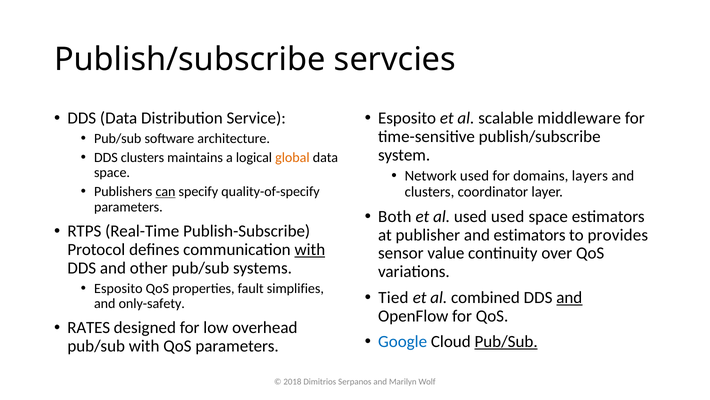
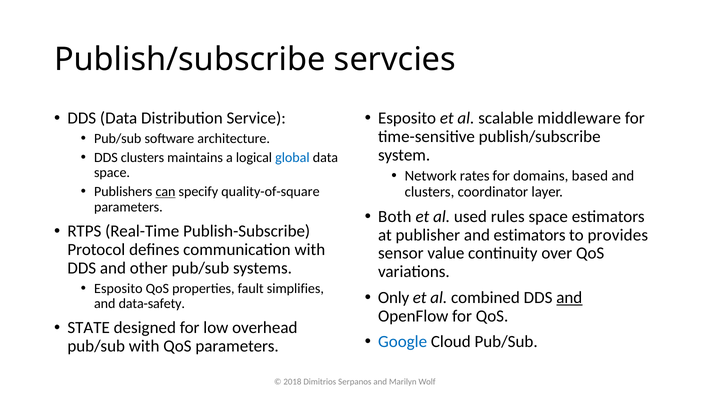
global colour: orange -> blue
Network used: used -> rates
layers: layers -> based
quality-of-specify: quality-of-specify -> quality-of-square
used used: used -> rules
with at (310, 249) underline: present -> none
Tied: Tied -> Only
only-safety: only-safety -> data-safety
RATES: RATES -> STATE
Pub/Sub at (506, 341) underline: present -> none
